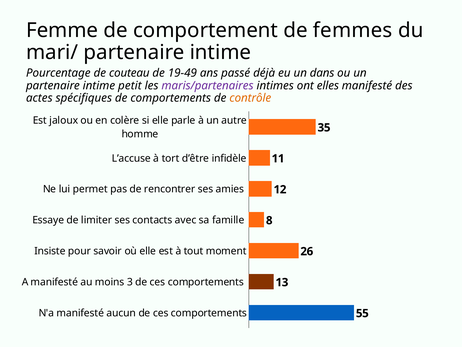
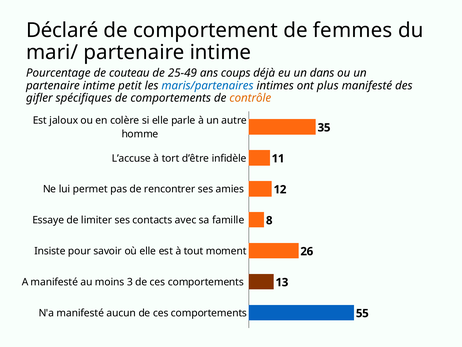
Femme: Femme -> Déclaré
19-49: 19-49 -> 25-49
passé: passé -> coups
maris/partenaires colour: purple -> blue
elles: elles -> plus
actes: actes -> gifler
